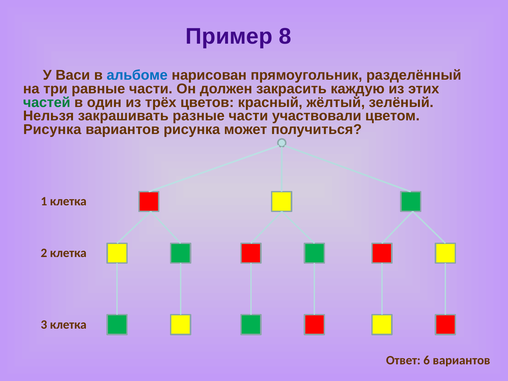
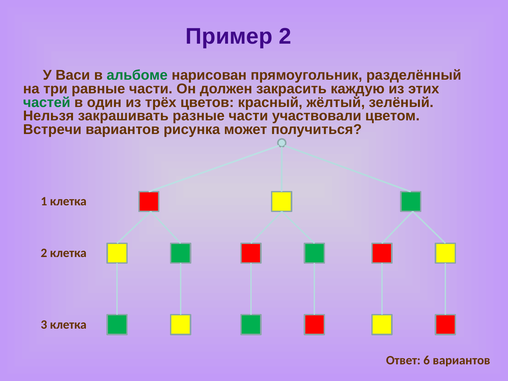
Пример 8: 8 -> 2
альбоме colour: blue -> green
Рисунка at (52, 129): Рисунка -> Встречи
